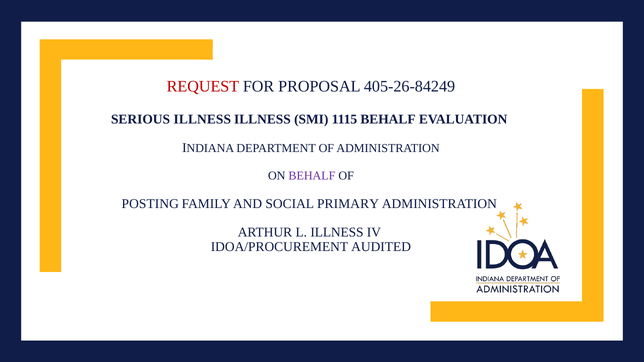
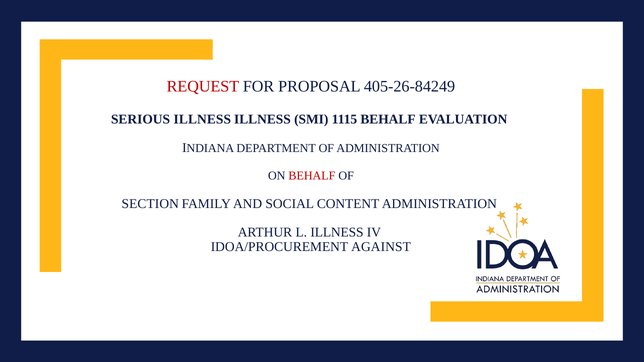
BEHALF at (312, 176) colour: purple -> red
POSTING: POSTING -> SECTION
PRIMARY: PRIMARY -> CONTENT
AUDITED: AUDITED -> AGAINST
